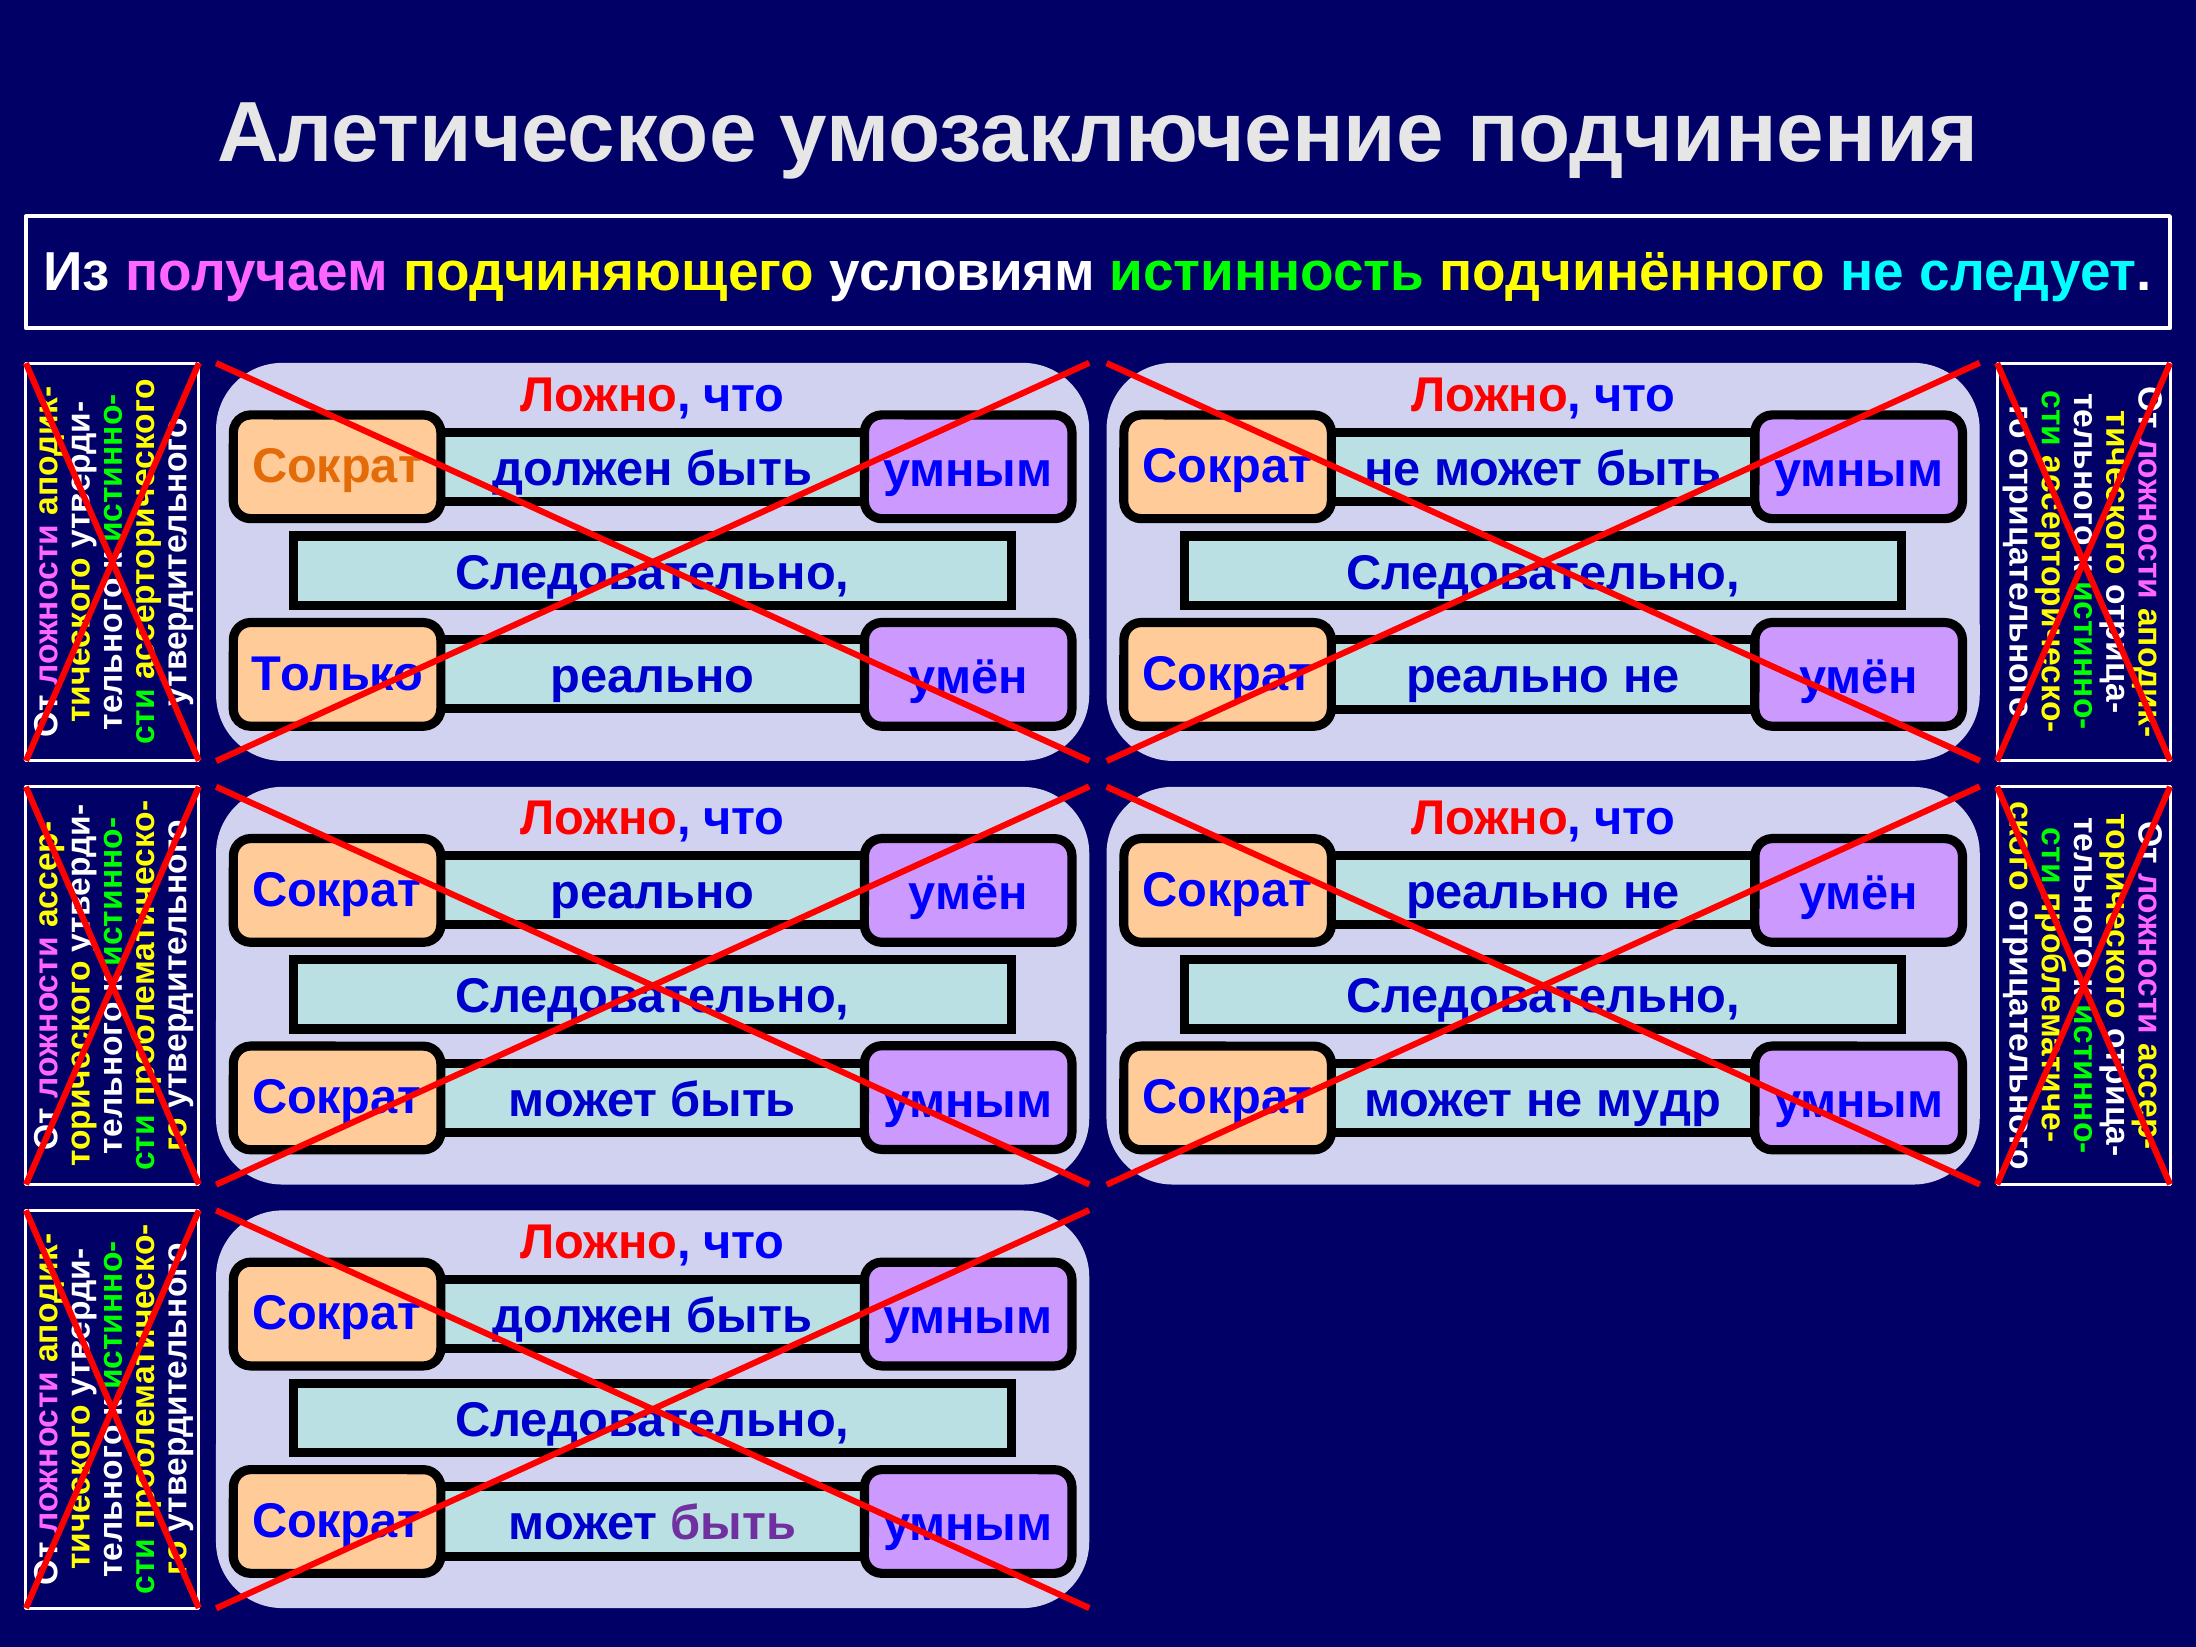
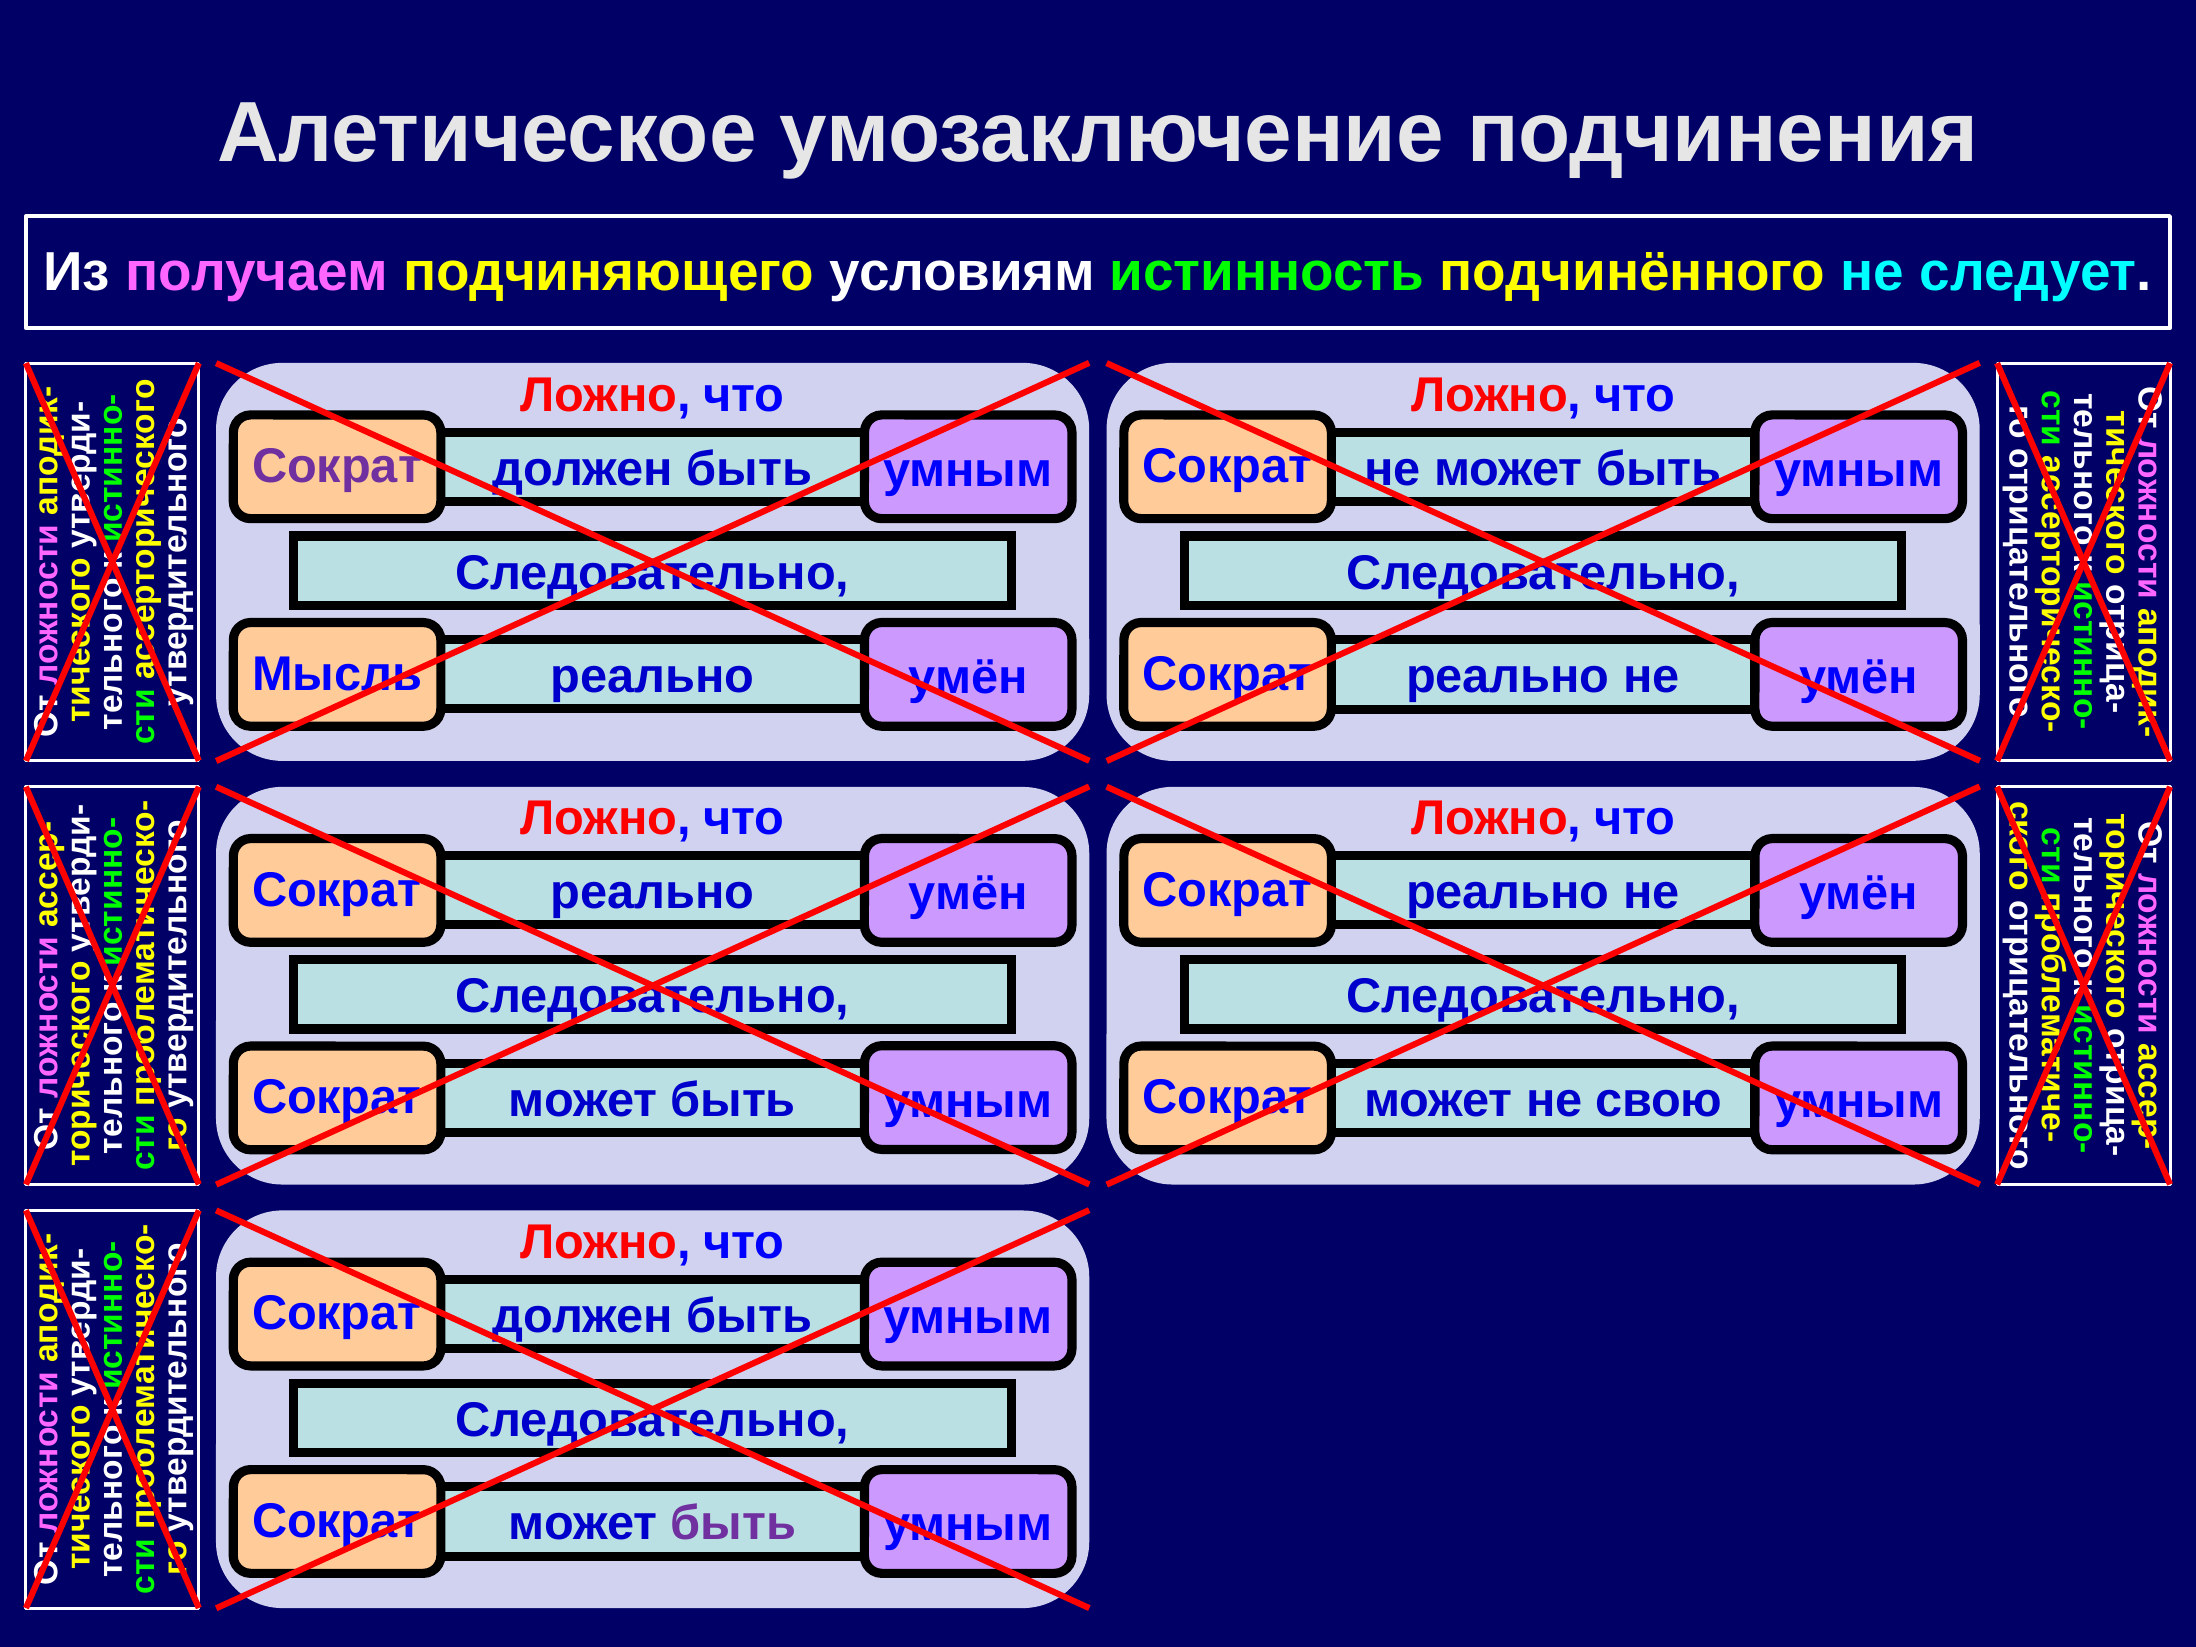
Сократ at (337, 466) colour: orange -> purple
Только: Только -> Мысль
мудр: мудр -> свою
